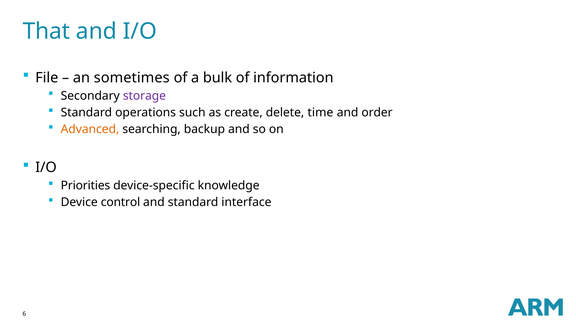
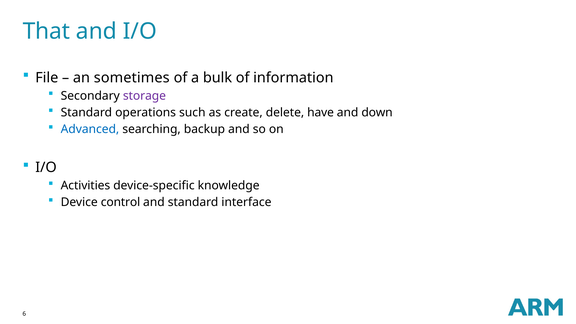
time: time -> have
order: order -> down
Advanced colour: orange -> blue
Priorities: Priorities -> Activities
